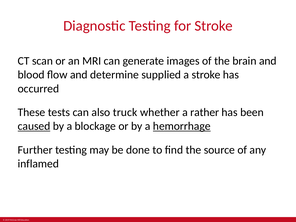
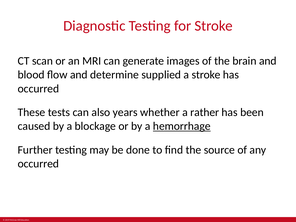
truck: truck -> years
caused underline: present -> none
inflamed at (38, 164): inflamed -> occurred
